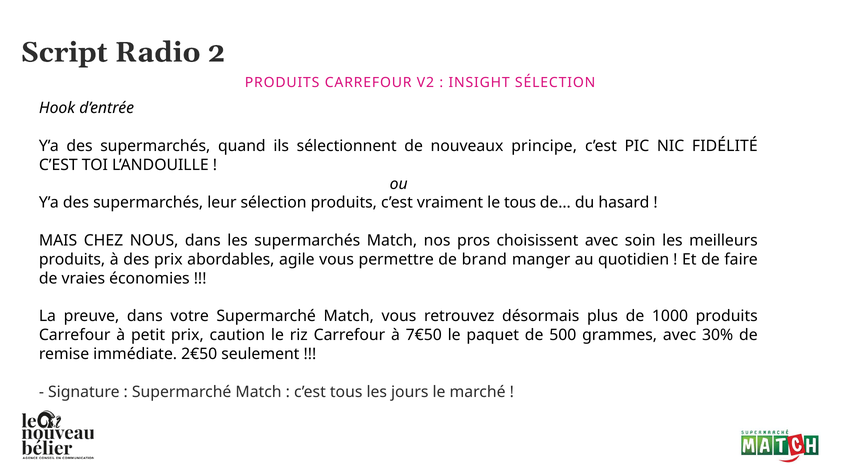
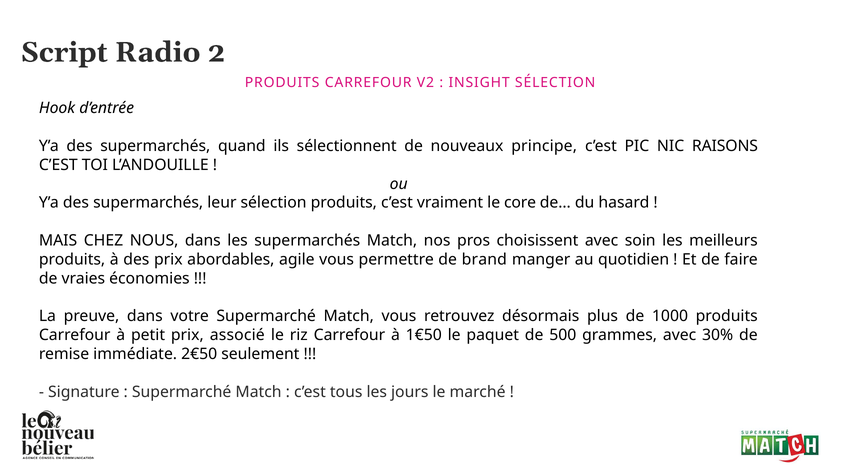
FIDÉLITÉ: FIDÉLITÉ -> RAISONS
le tous: tous -> core
caution: caution -> associé
7€50: 7€50 -> 1€50
